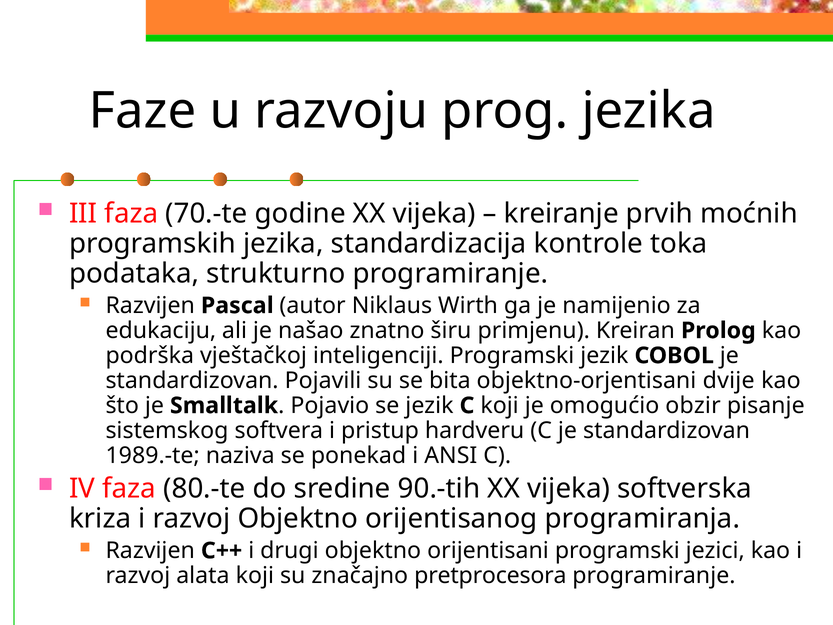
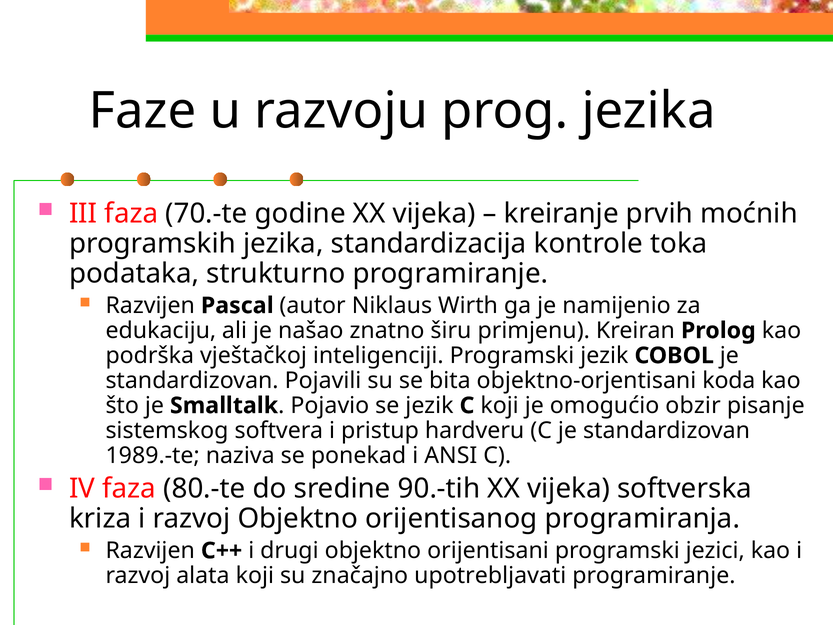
dvije: dvije -> koda
pretprocesora: pretprocesora -> upotrebljavati
